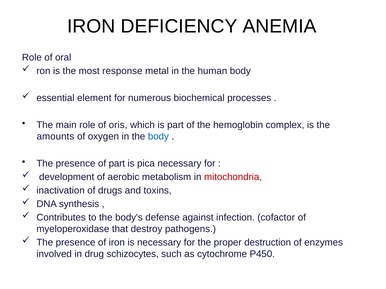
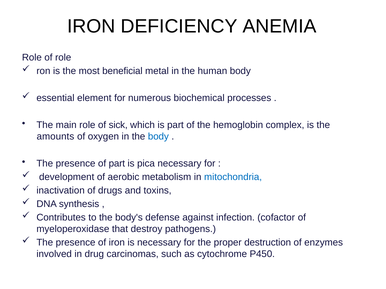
of oral: oral -> role
response: response -> beneficial
oris: oris -> sick
mitochondria colour: red -> blue
schizocytes: schizocytes -> carcinomas
